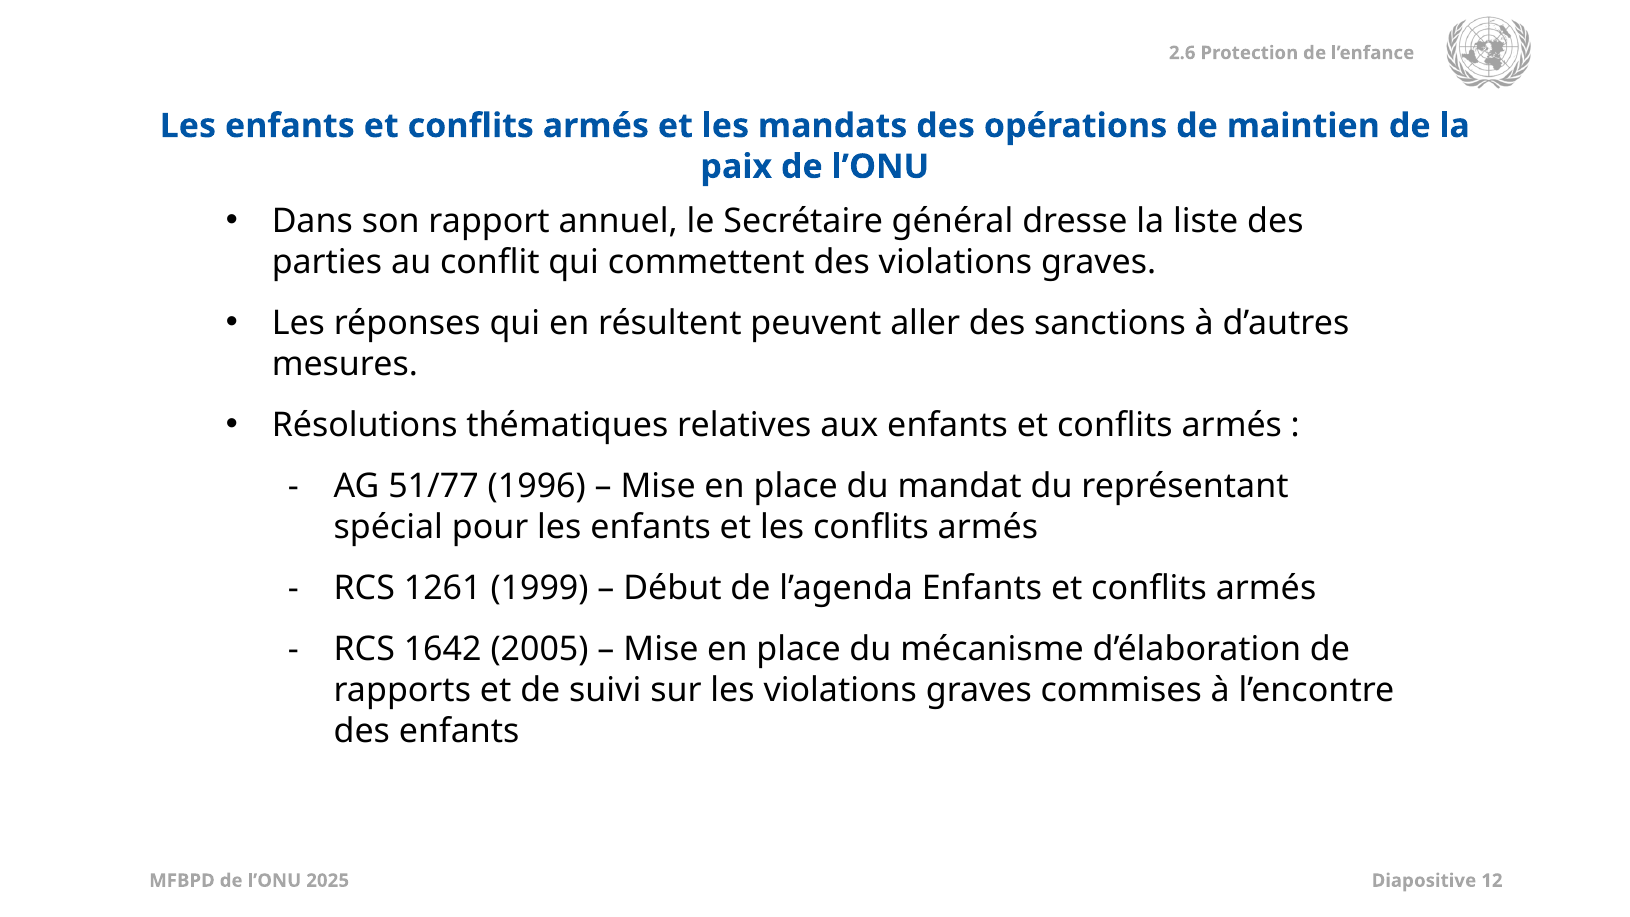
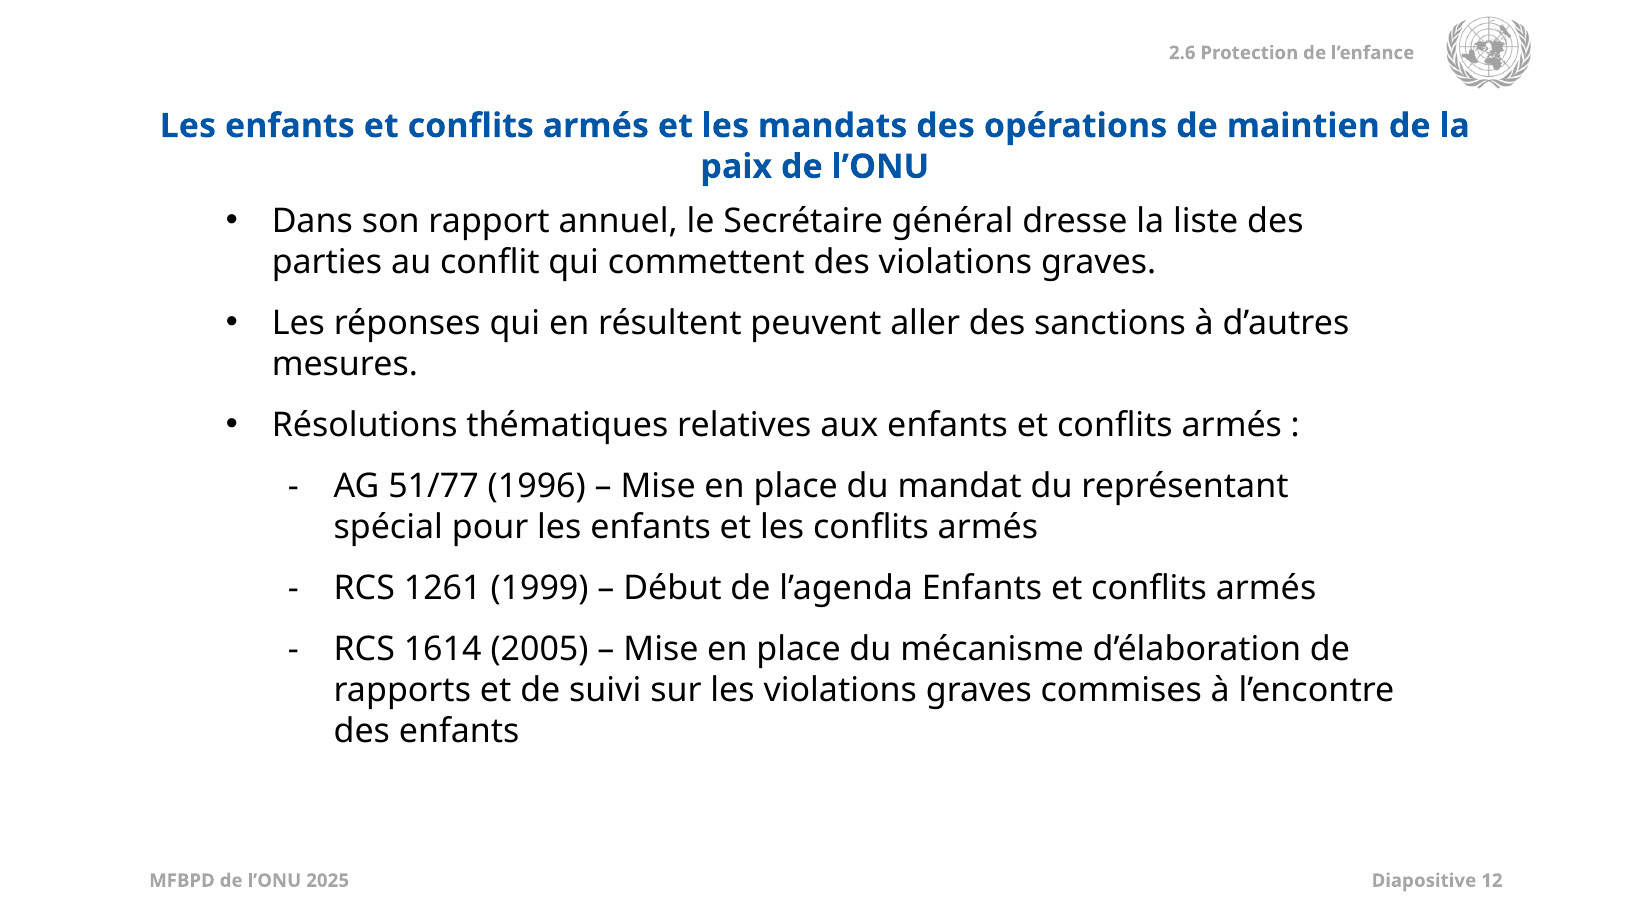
1642: 1642 -> 1614
